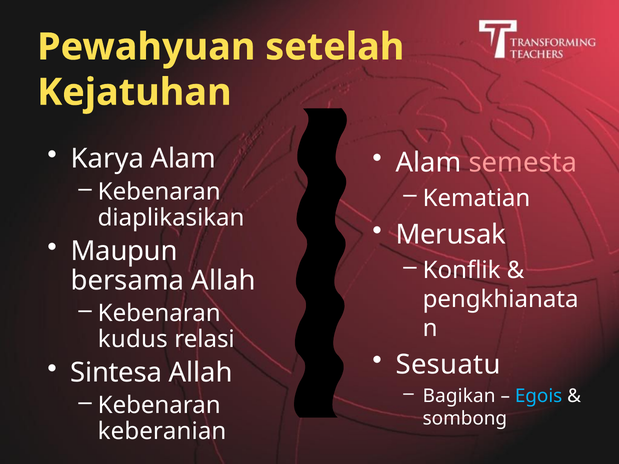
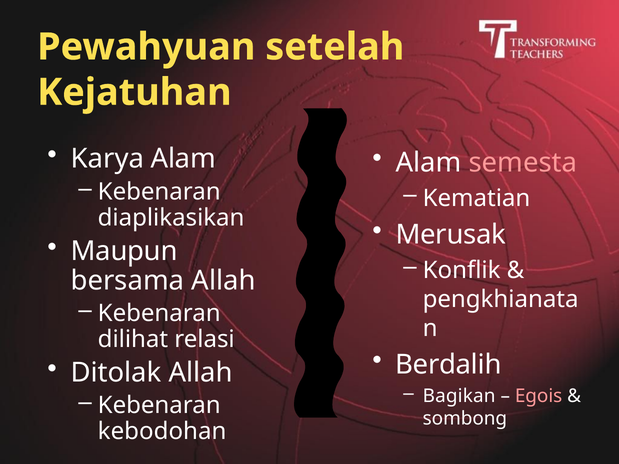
kudus: kudus -> dilihat
Sesuatu: Sesuatu -> Berdalih
Sintesa: Sintesa -> Ditolak
Egois colour: light blue -> pink
keberanian: keberanian -> kebodohan
